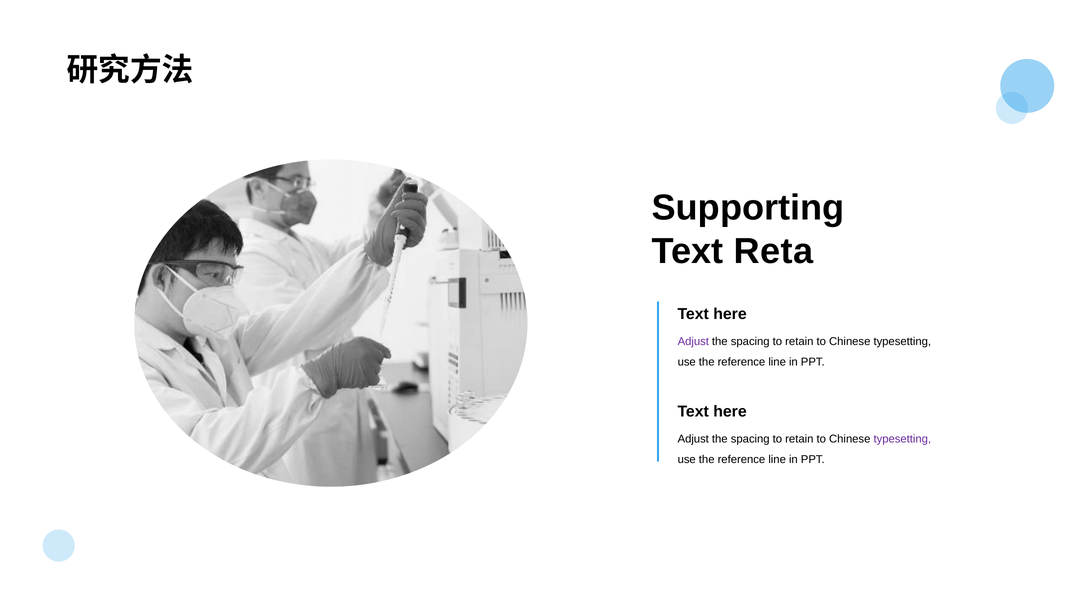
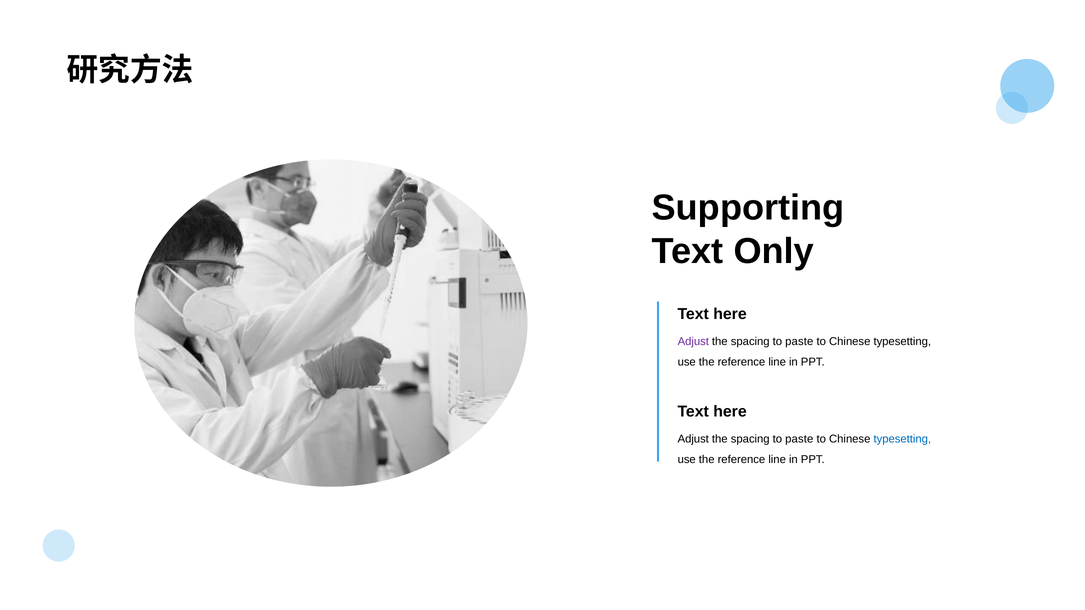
Reta: Reta -> Only
retain at (799, 342): retain -> paste
retain at (799, 439): retain -> paste
typesetting at (902, 439) colour: purple -> blue
